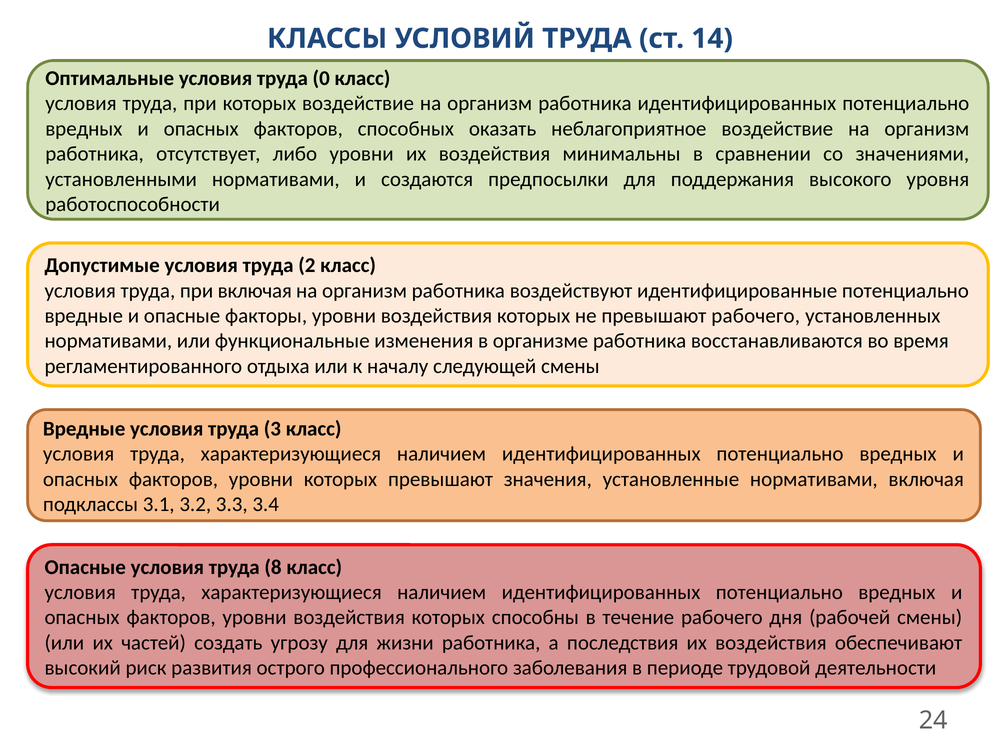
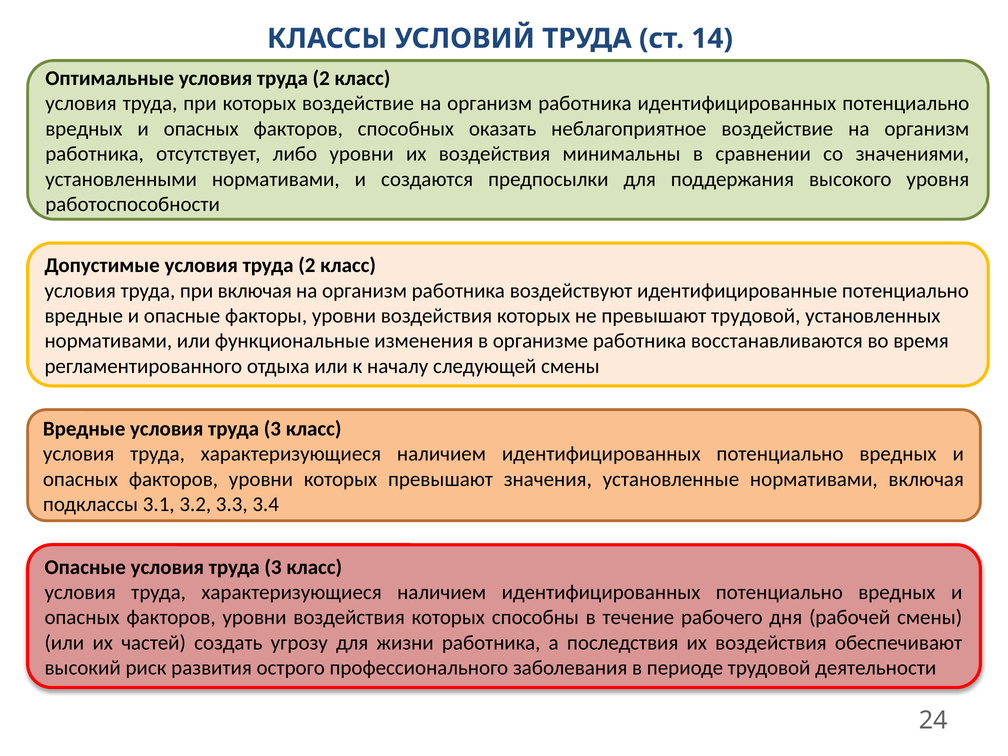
Оптимальные условия труда 0: 0 -> 2
превышают рабочего: рабочего -> трудовой
Опасные условия труда 8: 8 -> 3
